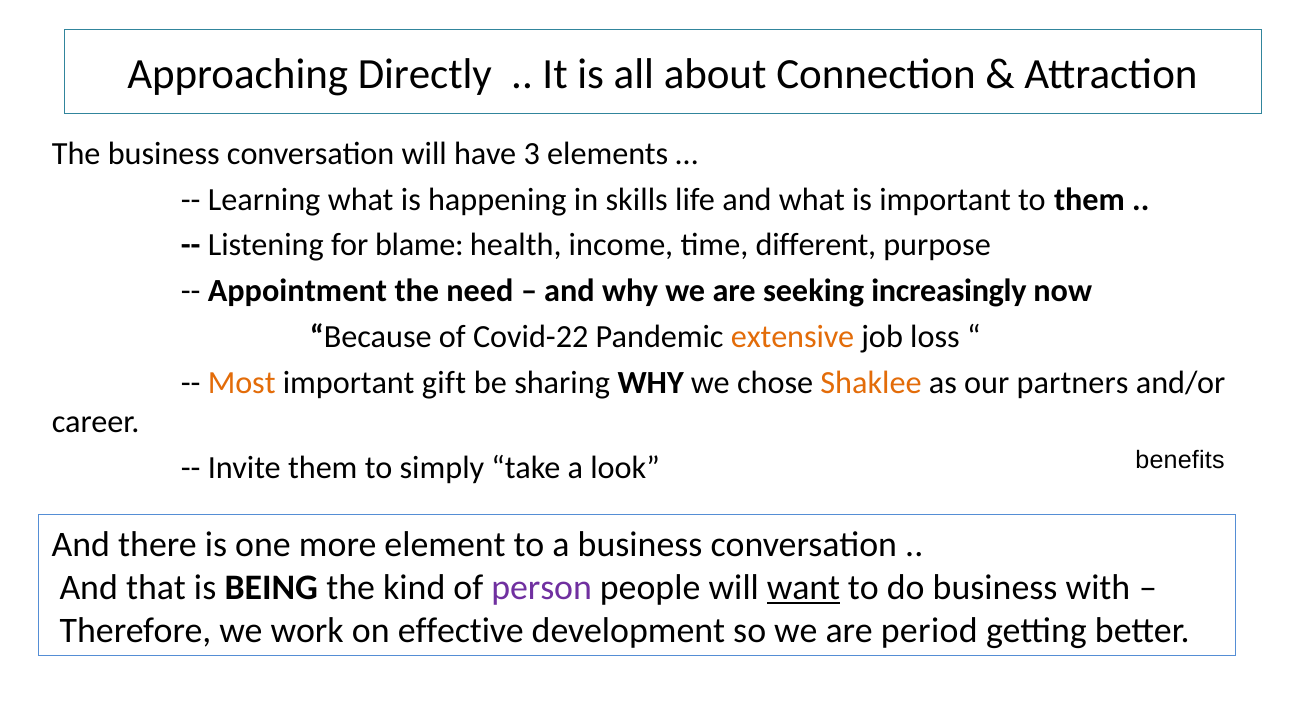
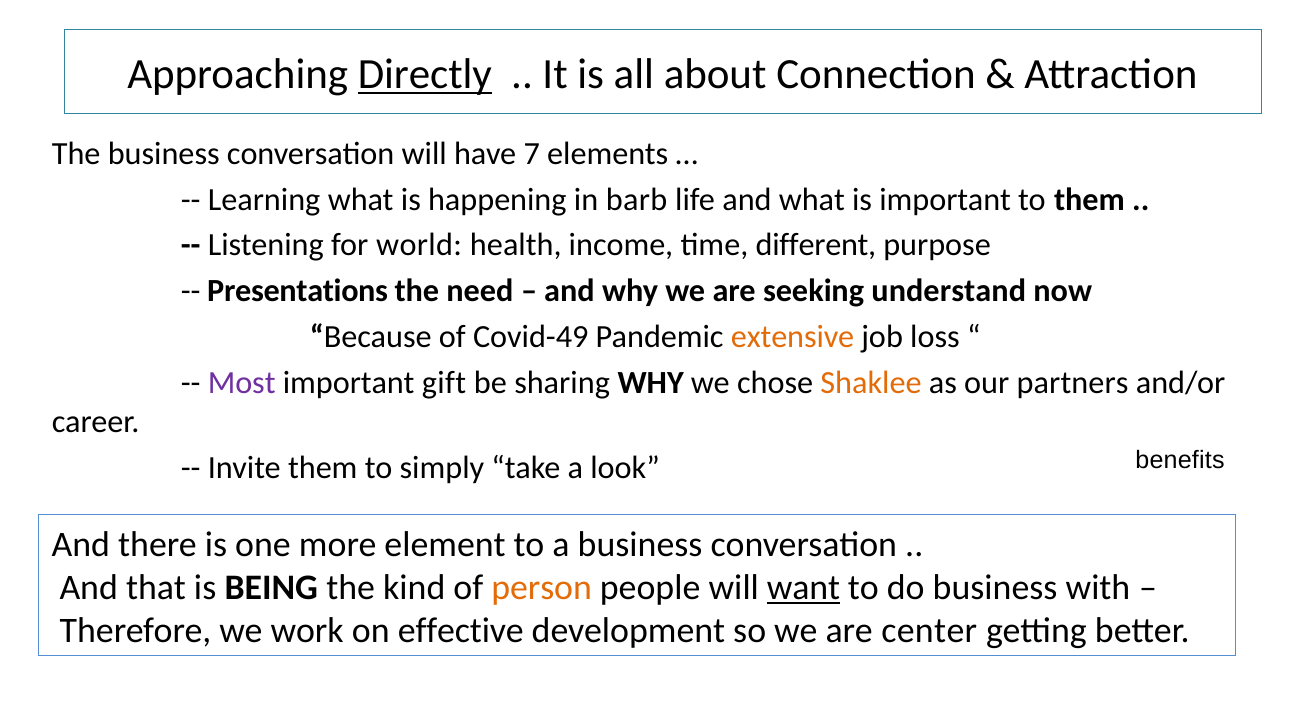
Directly underline: none -> present
3: 3 -> 7
skills: skills -> barb
blame: blame -> world
Appointment: Appointment -> Presentations
increasingly: increasingly -> understand
Covid-22: Covid-22 -> Covid-49
Most colour: orange -> purple
person colour: purple -> orange
period: period -> center
